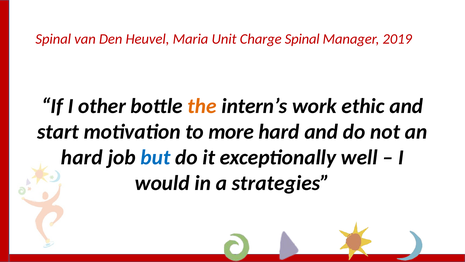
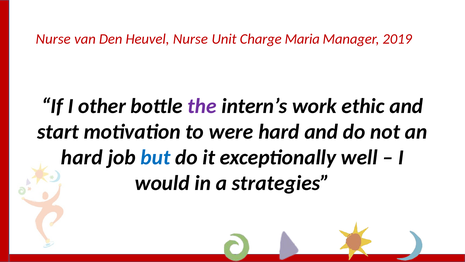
Spinal at (53, 39): Spinal -> Nurse
Heuvel Maria: Maria -> Nurse
Charge Spinal: Spinal -> Maria
the colour: orange -> purple
more: more -> were
